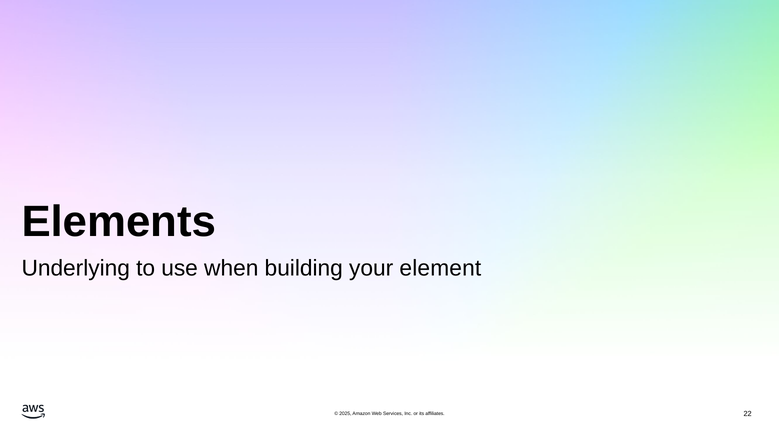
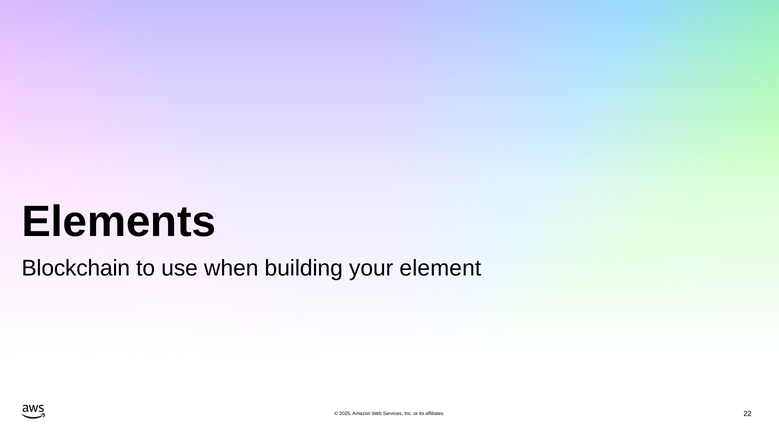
Underlying: Underlying -> Blockchain
